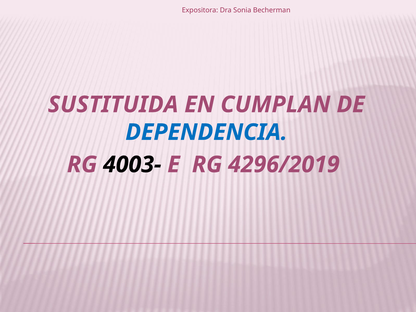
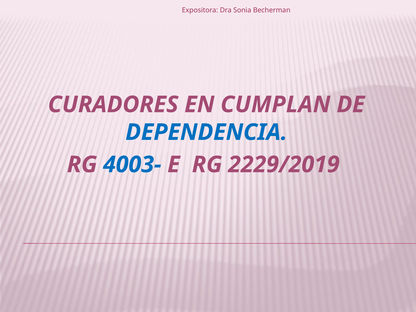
SUSTITUIDA: SUSTITUIDA -> CURADORES
4003- colour: black -> blue
4296/2019: 4296/2019 -> 2229/2019
